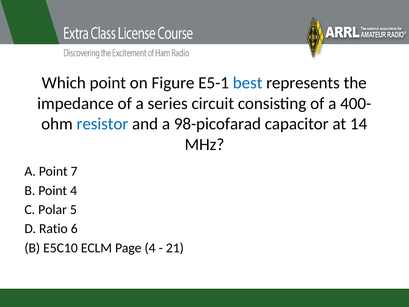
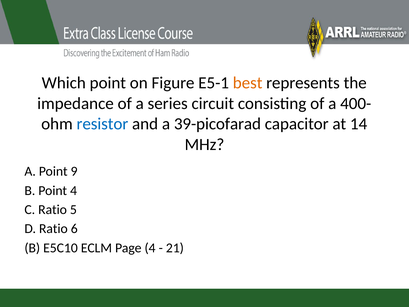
best colour: blue -> orange
98-picofarad: 98-picofarad -> 39-picofarad
7: 7 -> 9
C Polar: Polar -> Ratio
